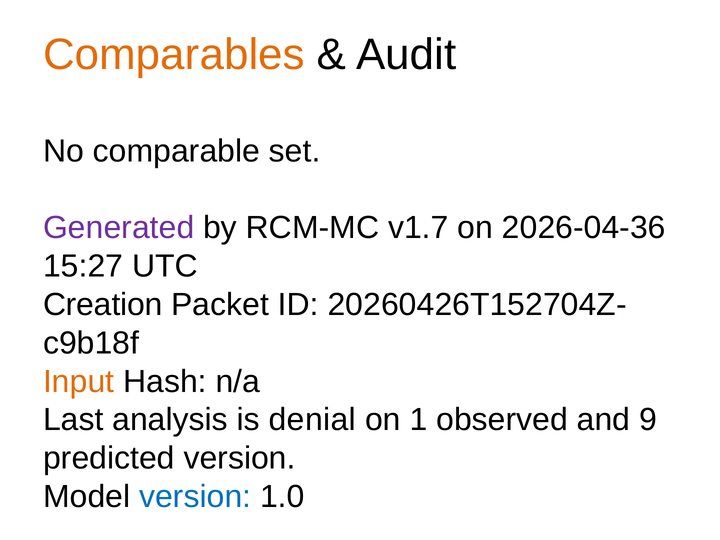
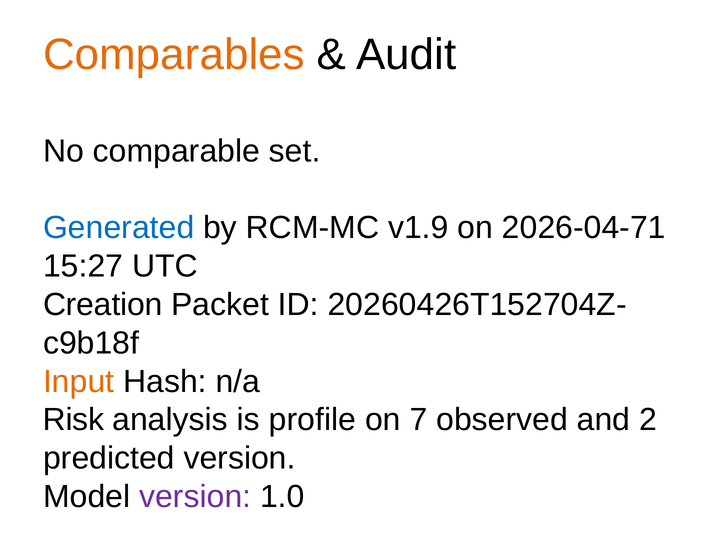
Generated colour: purple -> blue
v1.7: v1.7 -> v1.9
2026-04-36: 2026-04-36 -> 2026-04-71
Last: Last -> Risk
denial: denial -> profile
1: 1 -> 7
9: 9 -> 2
version at (195, 497) colour: blue -> purple
